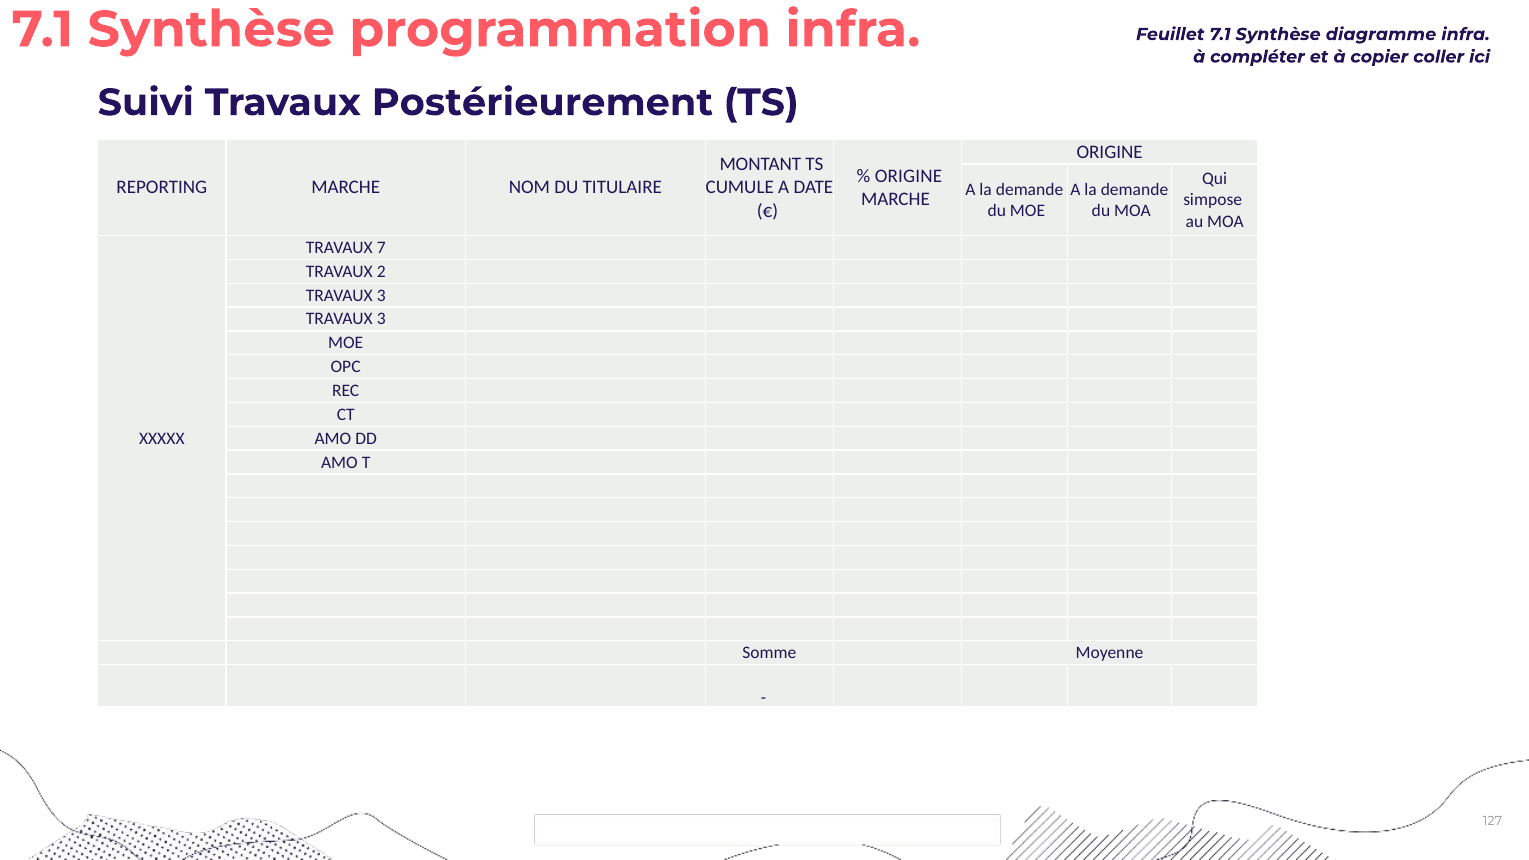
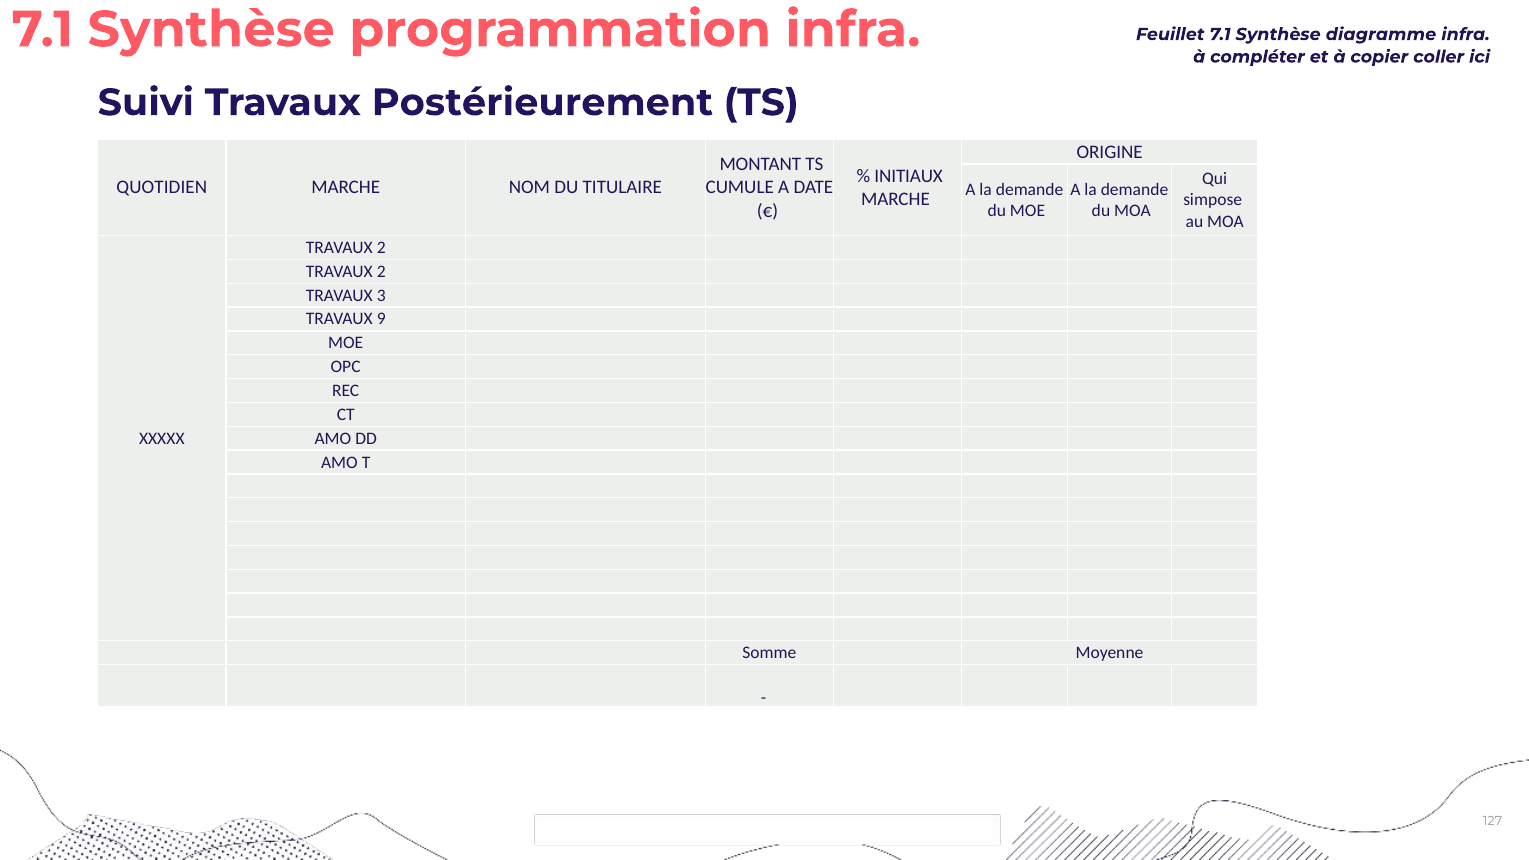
ORIGINE at (909, 176): ORIGINE -> INITIAUX
REPORTING: REPORTING -> QUOTIDIEN
7 at (381, 248): 7 -> 2
3 at (381, 319): 3 -> 9
